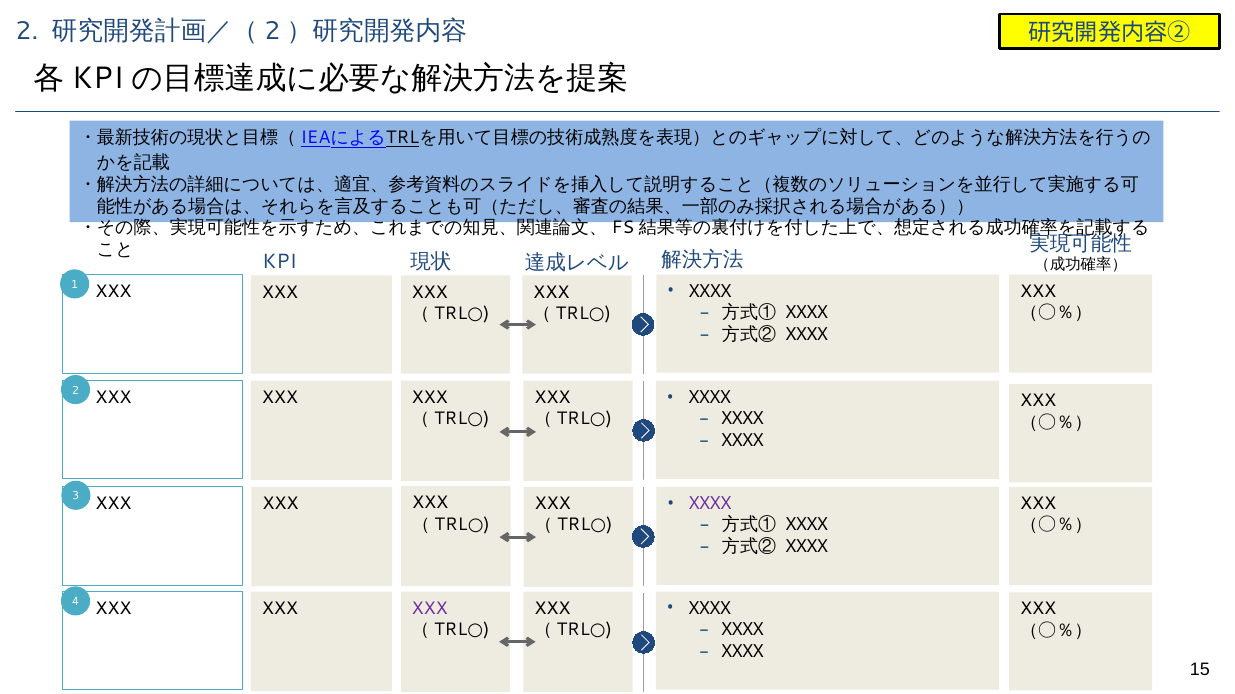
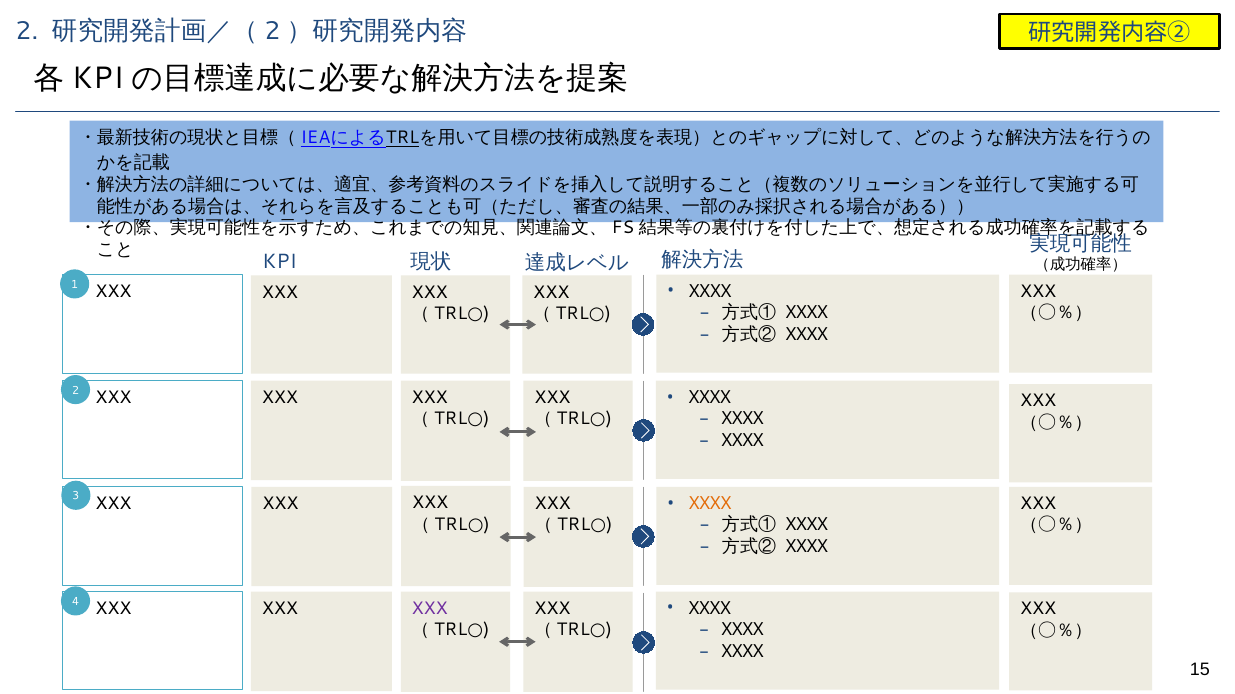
XXXX at (710, 504) colour: purple -> orange
